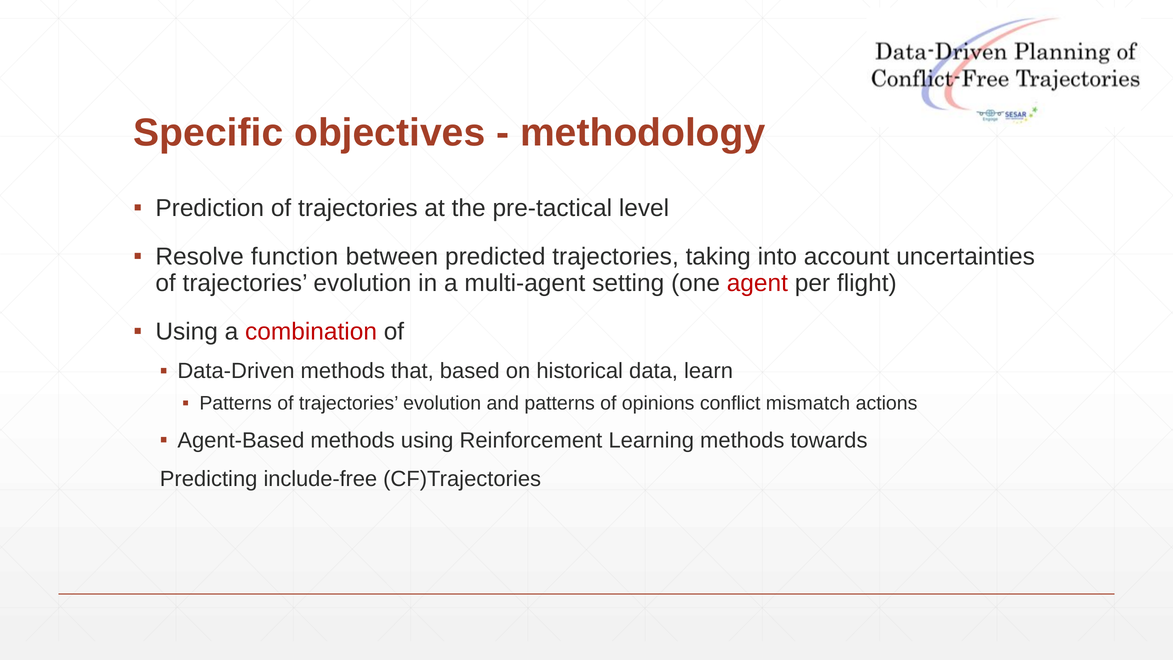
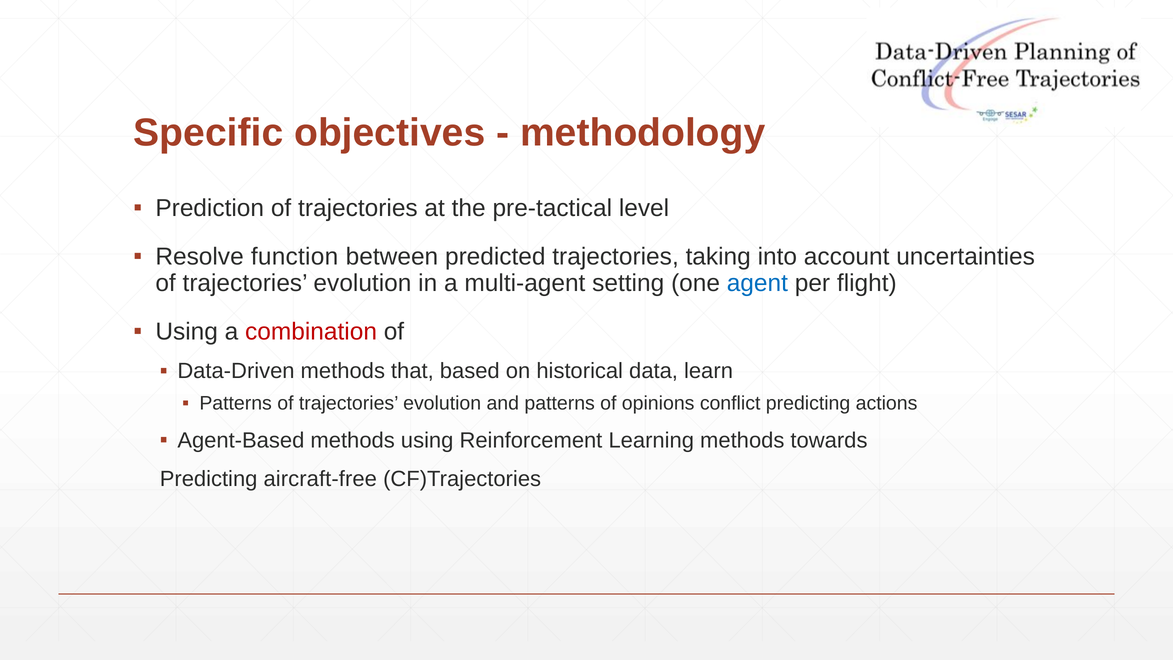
agent colour: red -> blue
conflict mismatch: mismatch -> predicting
include-free: include-free -> aircraft-free
